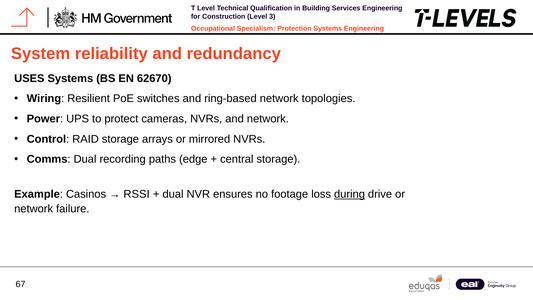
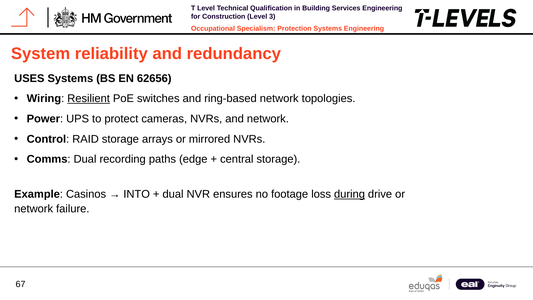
62670: 62670 -> 62656
Resilient underline: none -> present
RSSI: RSSI -> INTO
